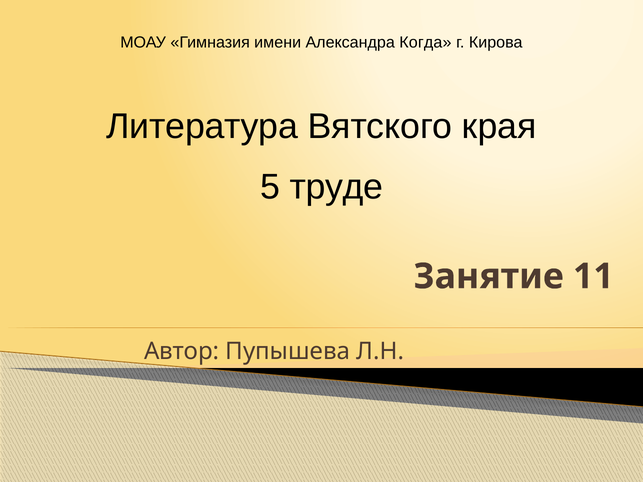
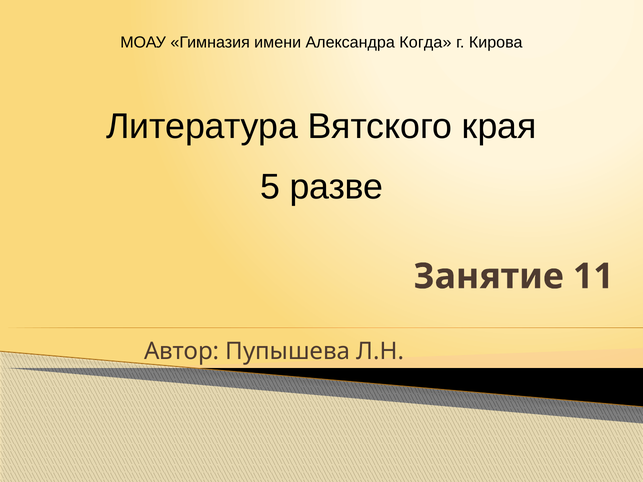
труде: труде -> разве
